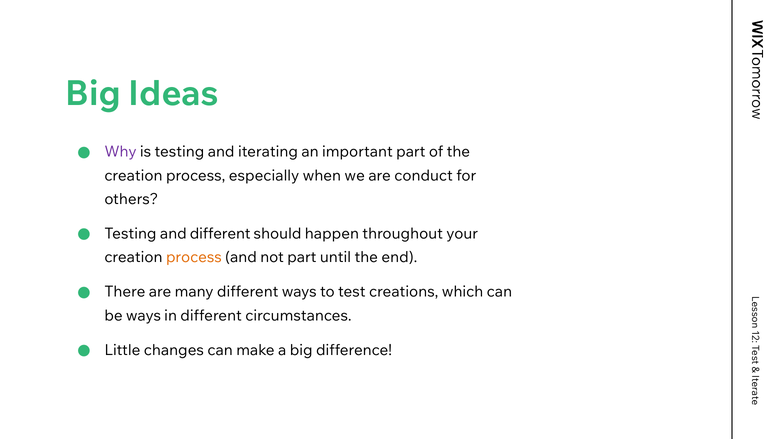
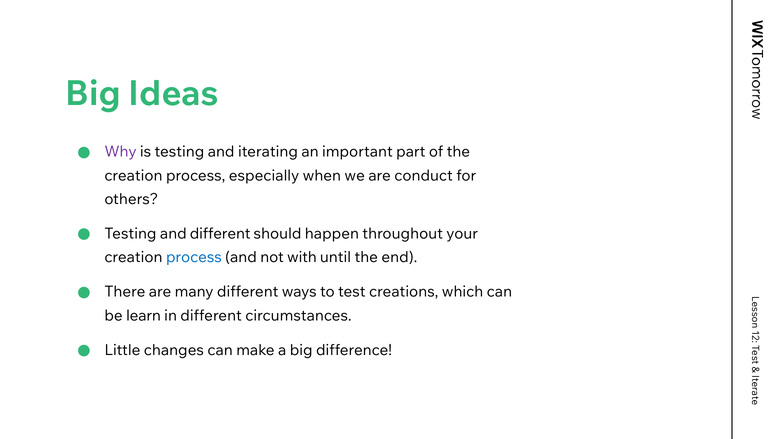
process at (194, 258) colour: orange -> blue
not part: part -> with
be ways: ways -> learn
